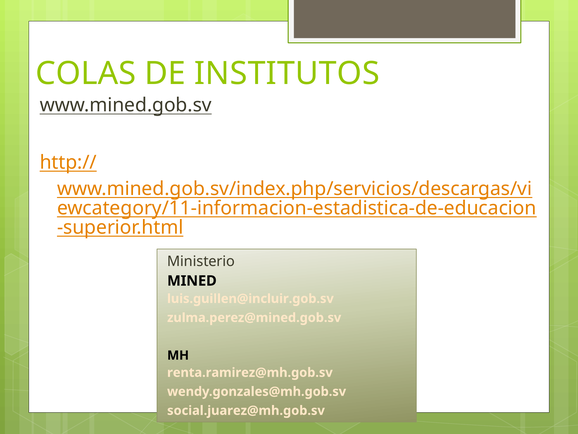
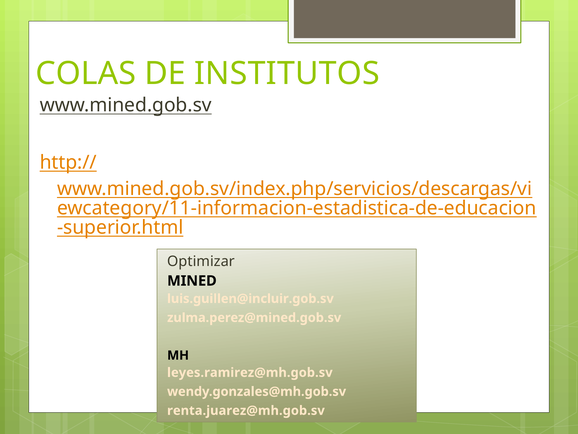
Ministerio: Ministerio -> Optimizar
renta.ramirez@mh.gob.sv: renta.ramirez@mh.gob.sv -> leyes.ramirez@mh.gob.sv
social.juarez@mh.gob.sv: social.juarez@mh.gob.sv -> renta.juarez@mh.gob.sv
